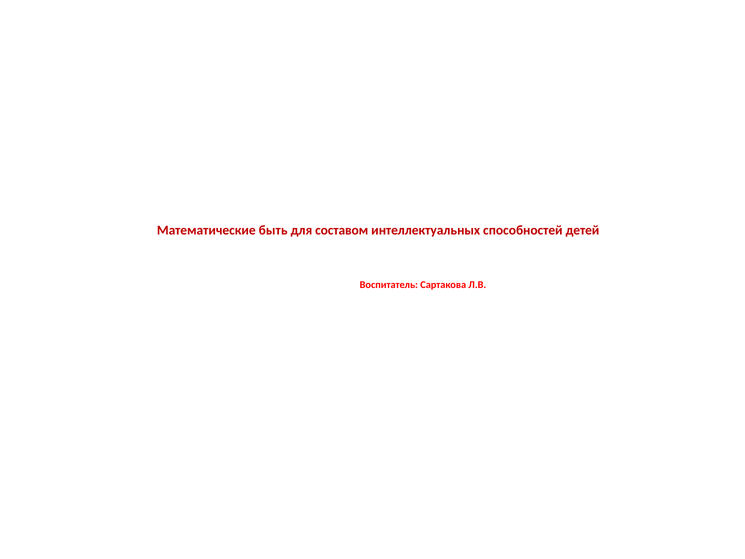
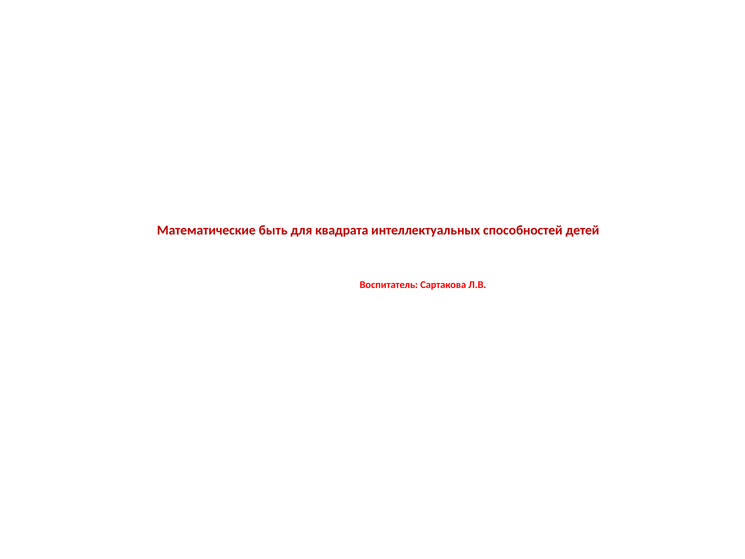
составом: составом -> квадрата
